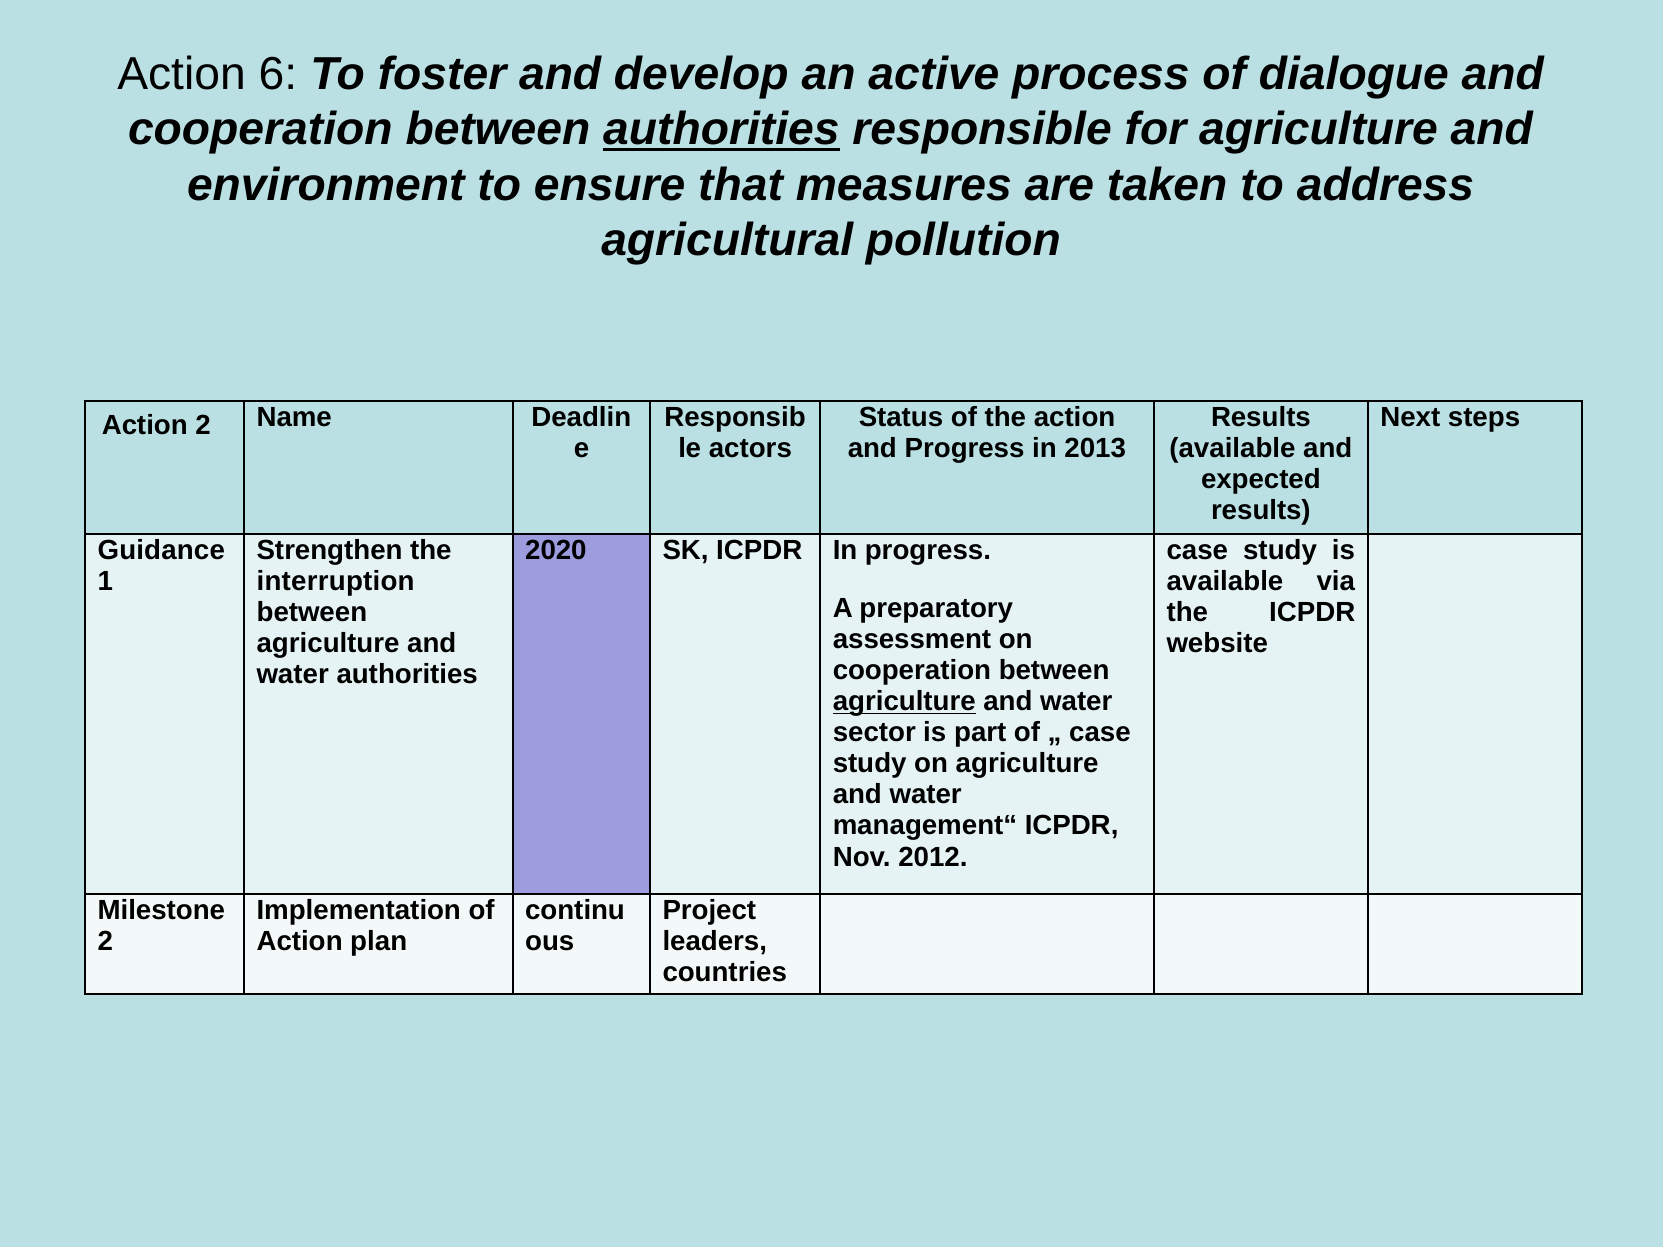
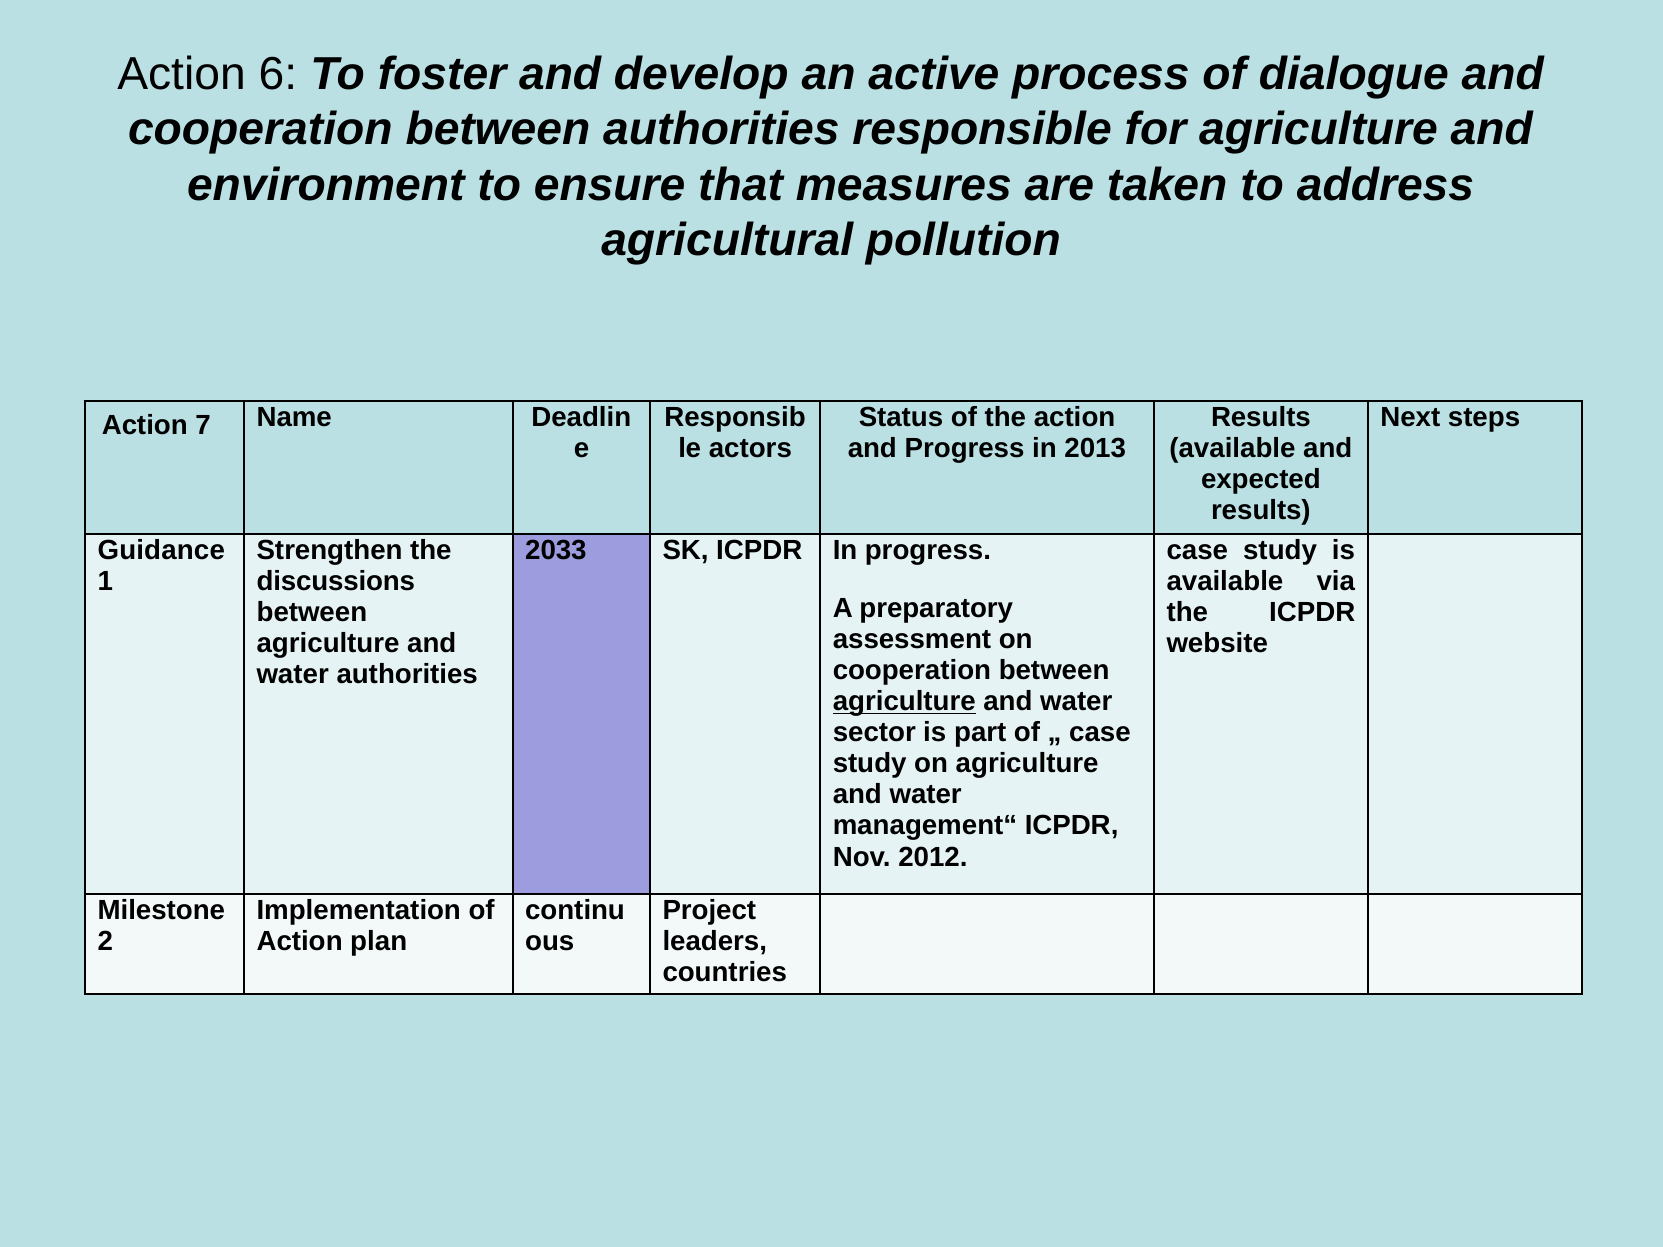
authorities at (721, 129) underline: present -> none
Action 2: 2 -> 7
2020: 2020 -> 2033
interruption: interruption -> discussions
